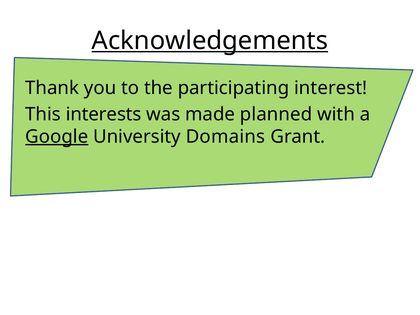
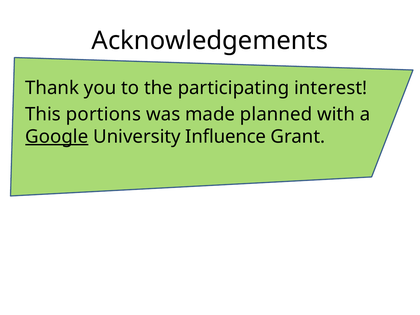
Acknowledgements underline: present -> none
interests: interests -> portions
Domains: Domains -> Influence
